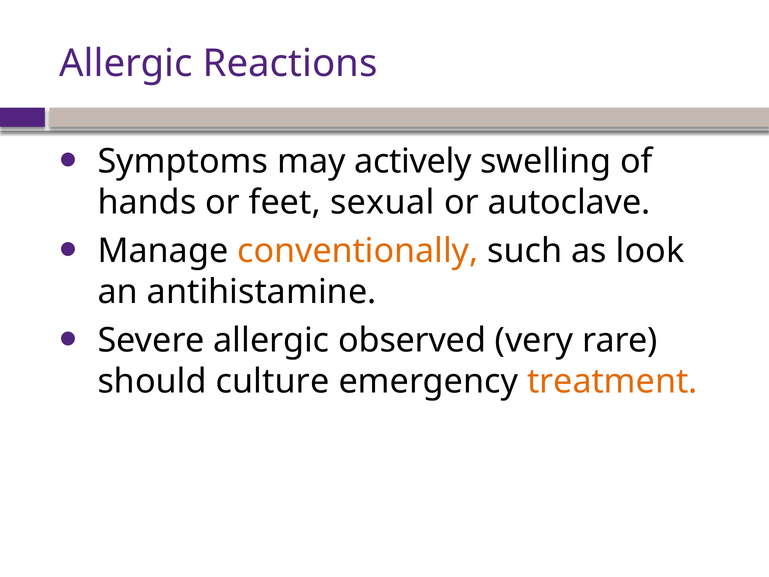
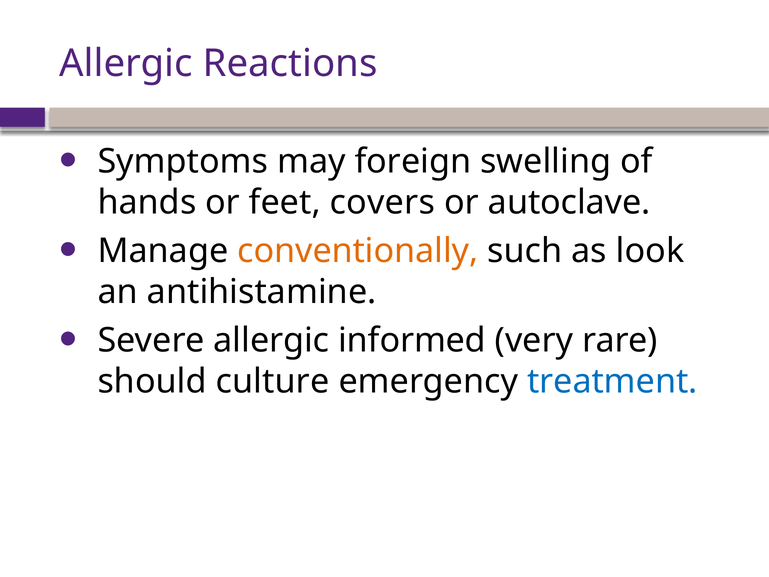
actively: actively -> foreign
sexual: sexual -> covers
observed: observed -> informed
treatment colour: orange -> blue
